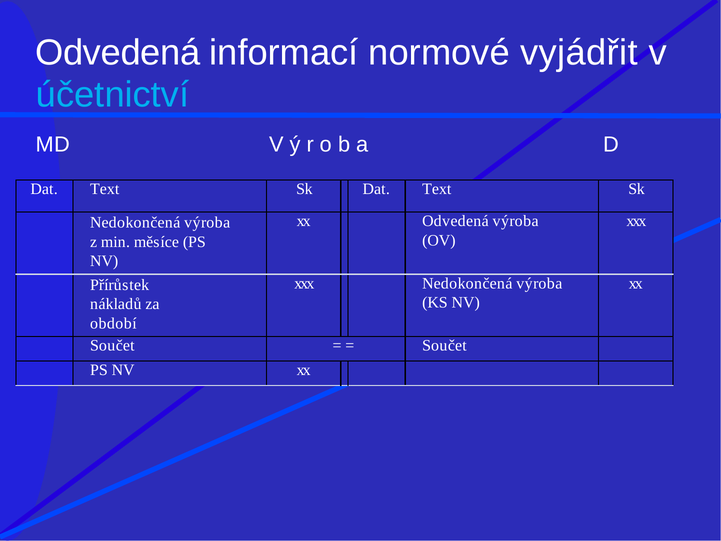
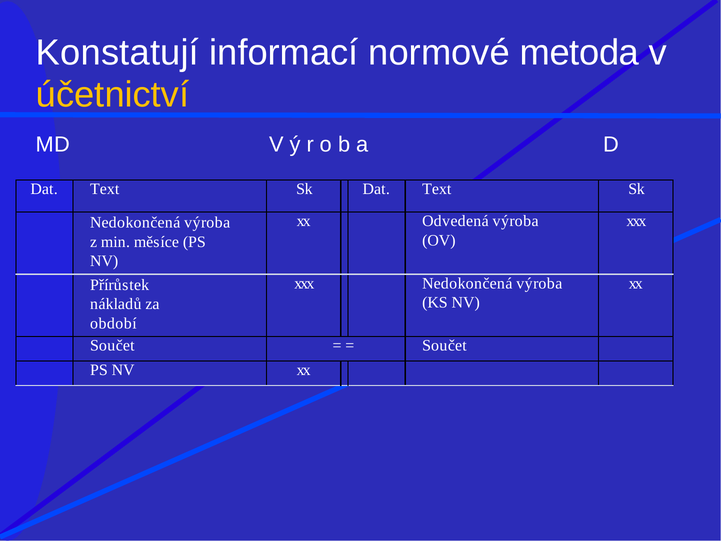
Odvedená at (118, 53): Odvedená -> Konstatují
vyjádřit: vyjádřit -> metoda
účetnictví colour: light blue -> yellow
